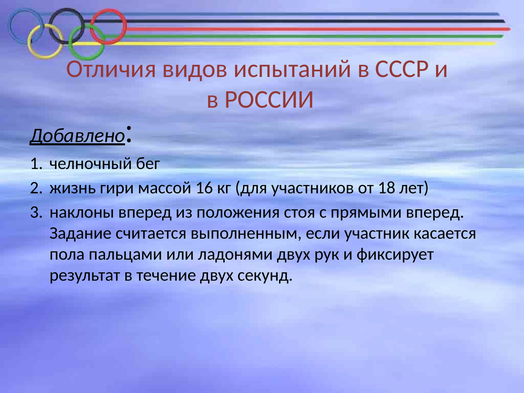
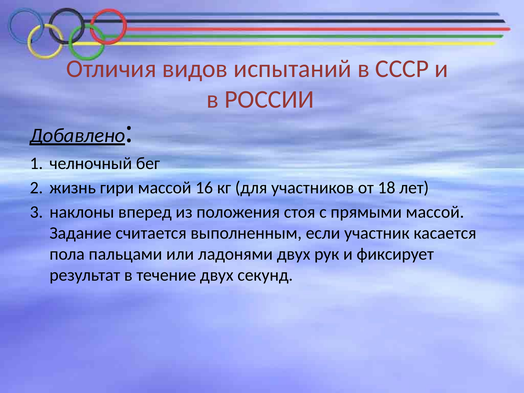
прямыми вперед: вперед -> массой
